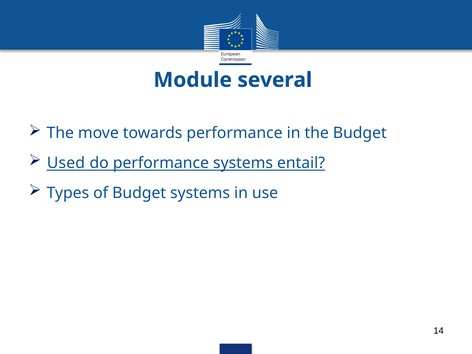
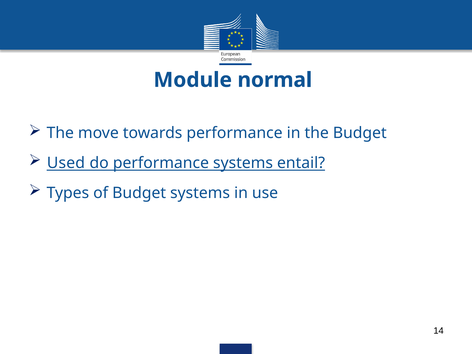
several: several -> normal
